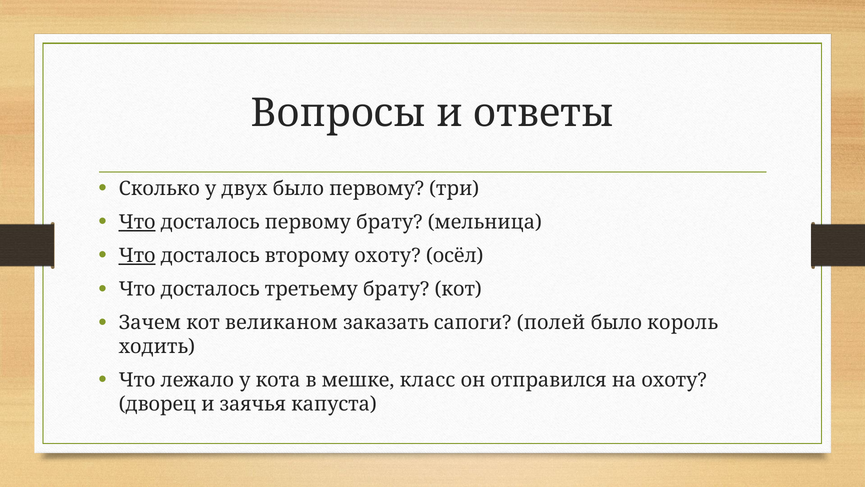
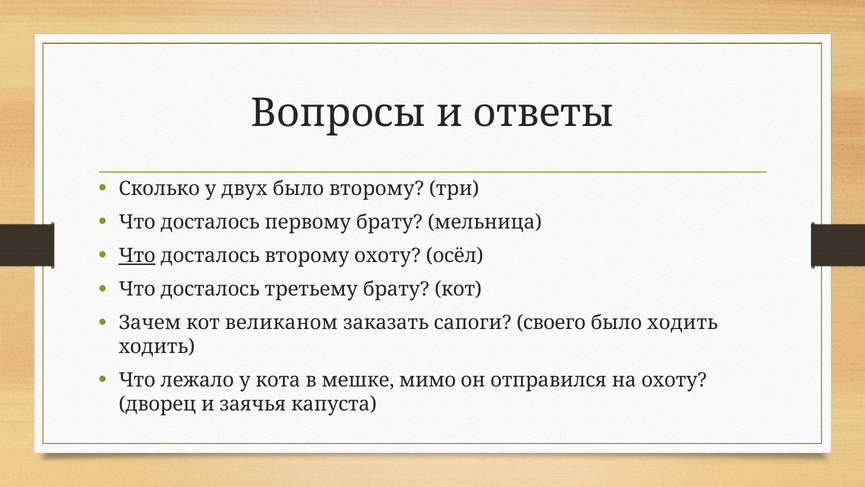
было первому: первому -> второму
Что at (137, 222) underline: present -> none
полей: полей -> своего
было король: король -> ходить
класс: класс -> мимо
